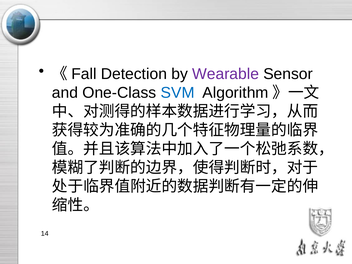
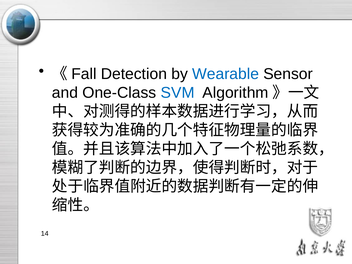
Wearable colour: purple -> blue
